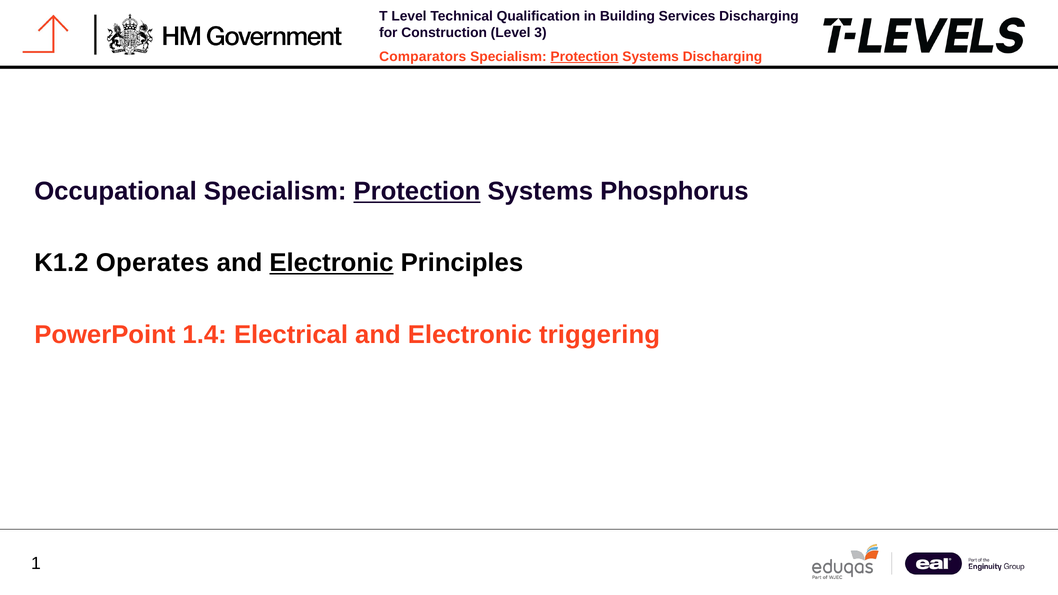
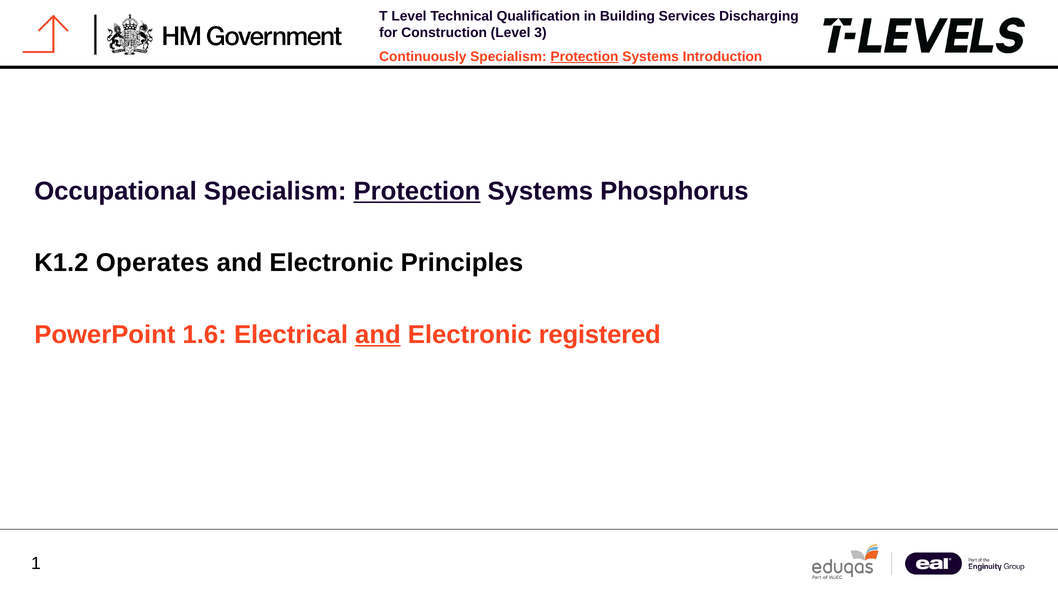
Comparators: Comparators -> Continuously
Systems Discharging: Discharging -> Introduction
Electronic at (331, 263) underline: present -> none
1.4: 1.4 -> 1.6
and at (378, 335) underline: none -> present
triggering: triggering -> registered
